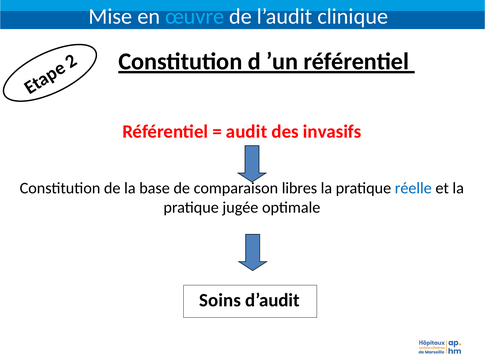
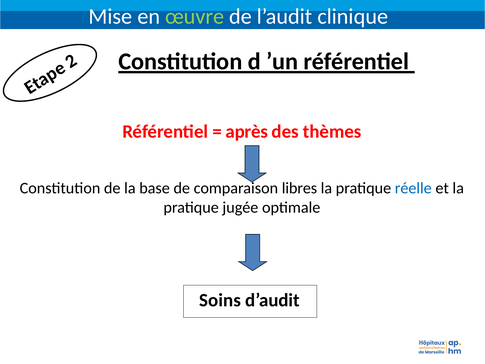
œuvre colour: light blue -> light green
audit: audit -> après
invasifs: invasifs -> thèmes
